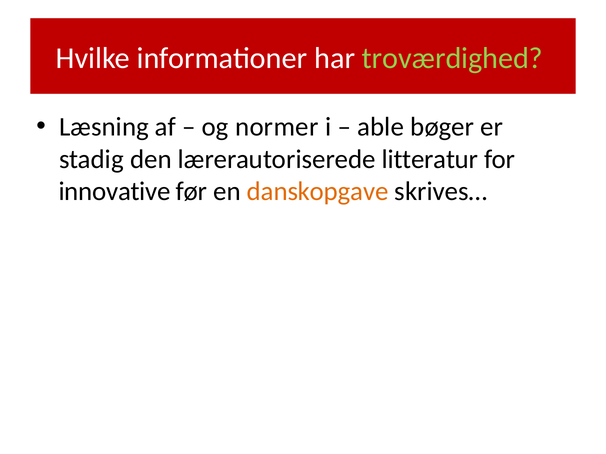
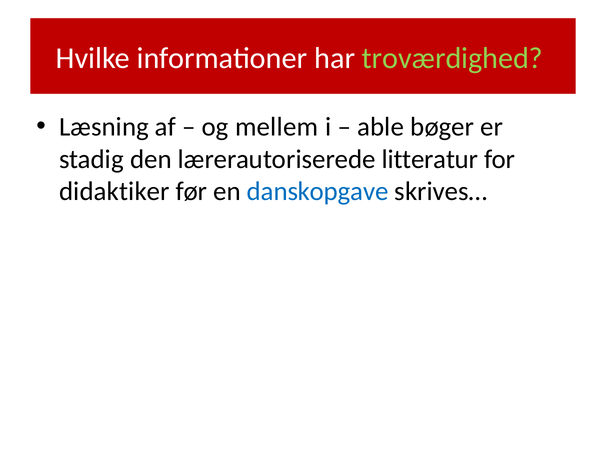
normer: normer -> mellem
innovative: innovative -> didaktiker
danskopgave colour: orange -> blue
